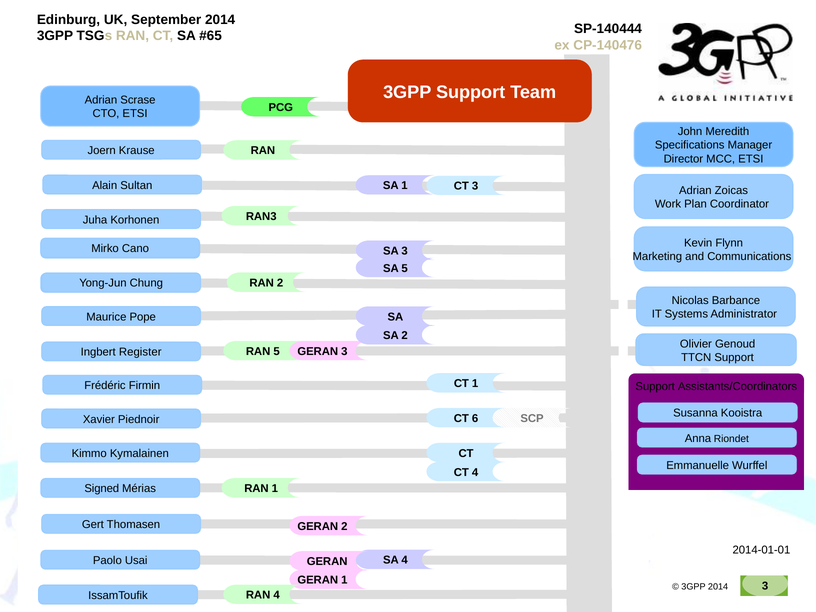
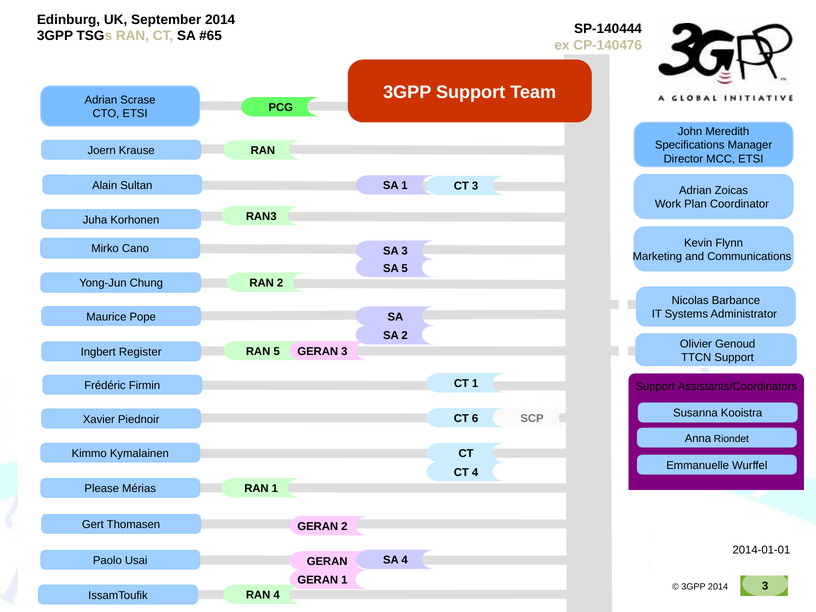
Signed: Signed -> Please
